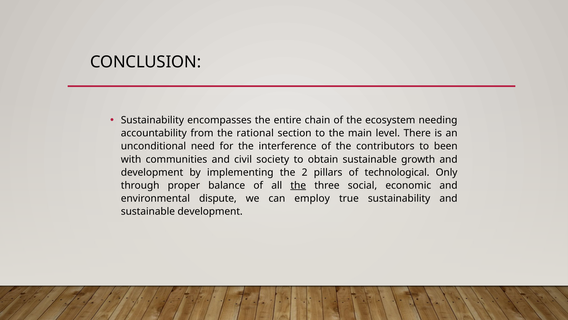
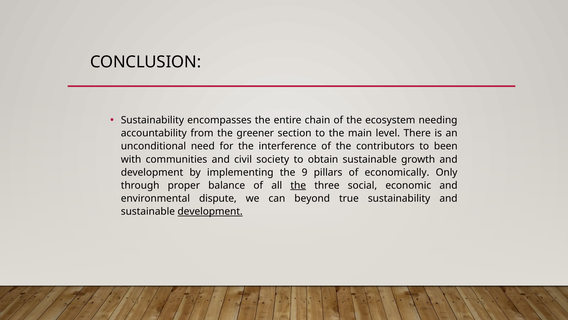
rational: rational -> greener
2: 2 -> 9
technological: technological -> economically
employ: employ -> beyond
development at (210, 211) underline: none -> present
